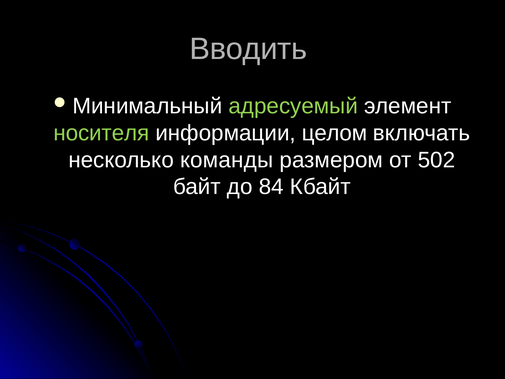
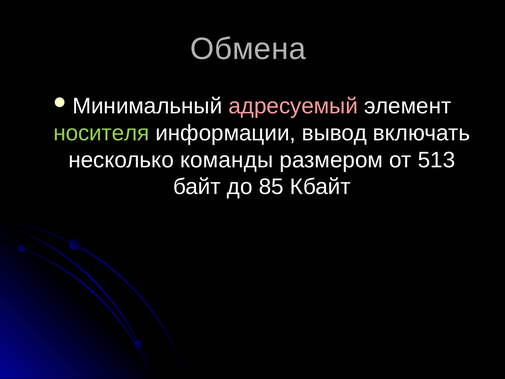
Вводить: Вводить -> Обмена
адресуемый colour: light green -> pink
целом: целом -> вывод
502: 502 -> 513
84: 84 -> 85
